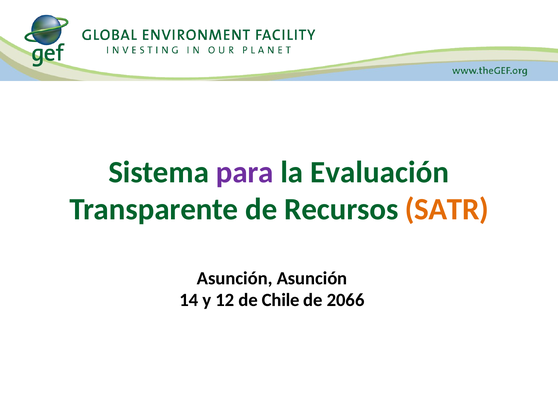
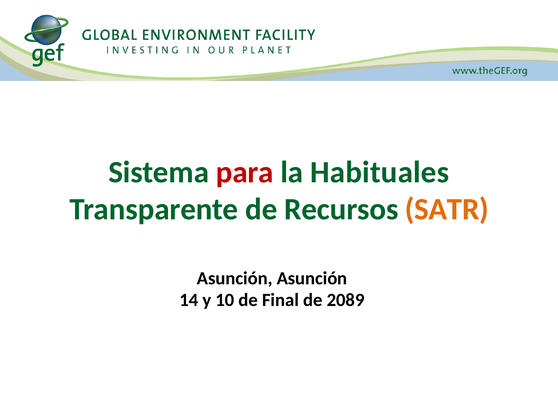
para colour: purple -> red
Evaluación: Evaluación -> Habituales
12: 12 -> 10
Chile: Chile -> Final
2066: 2066 -> 2089
